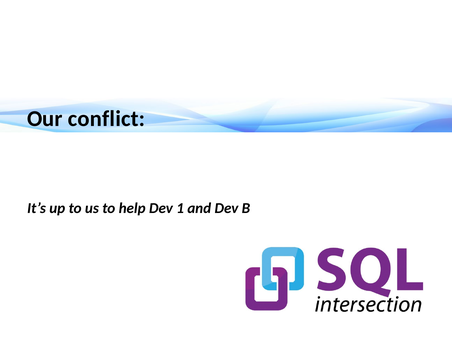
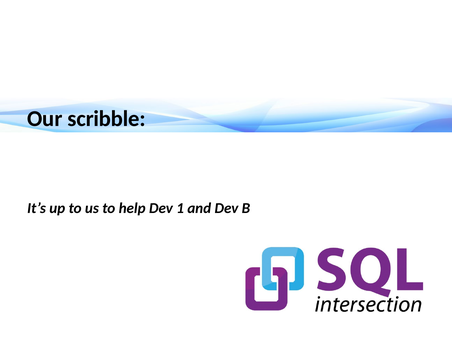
conflict: conflict -> scribble
